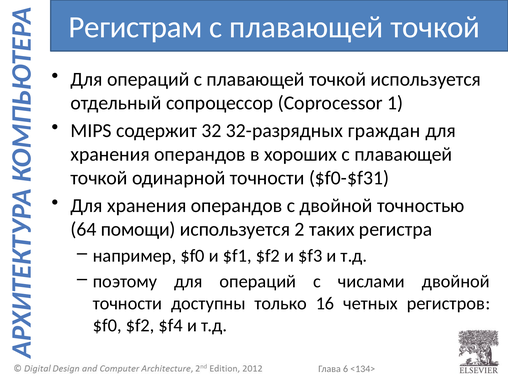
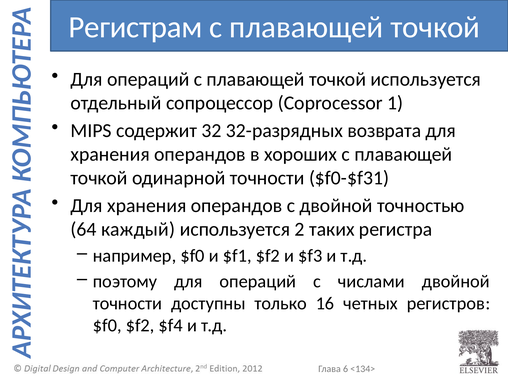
граждан: граждан -> возврата
помощи: помощи -> каждый
